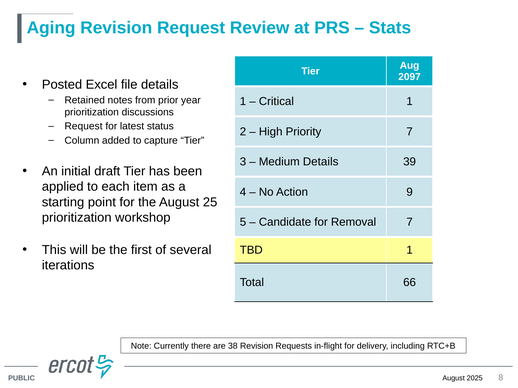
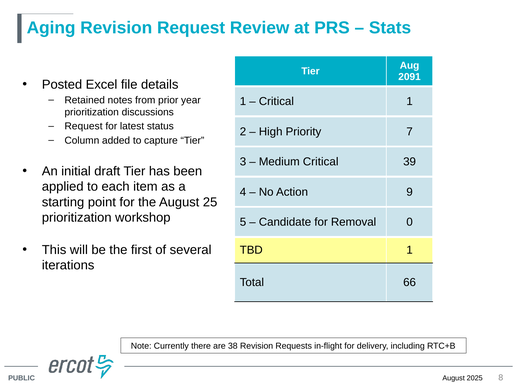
2097: 2097 -> 2091
Medium Details: Details -> Critical
Removal 7: 7 -> 0
